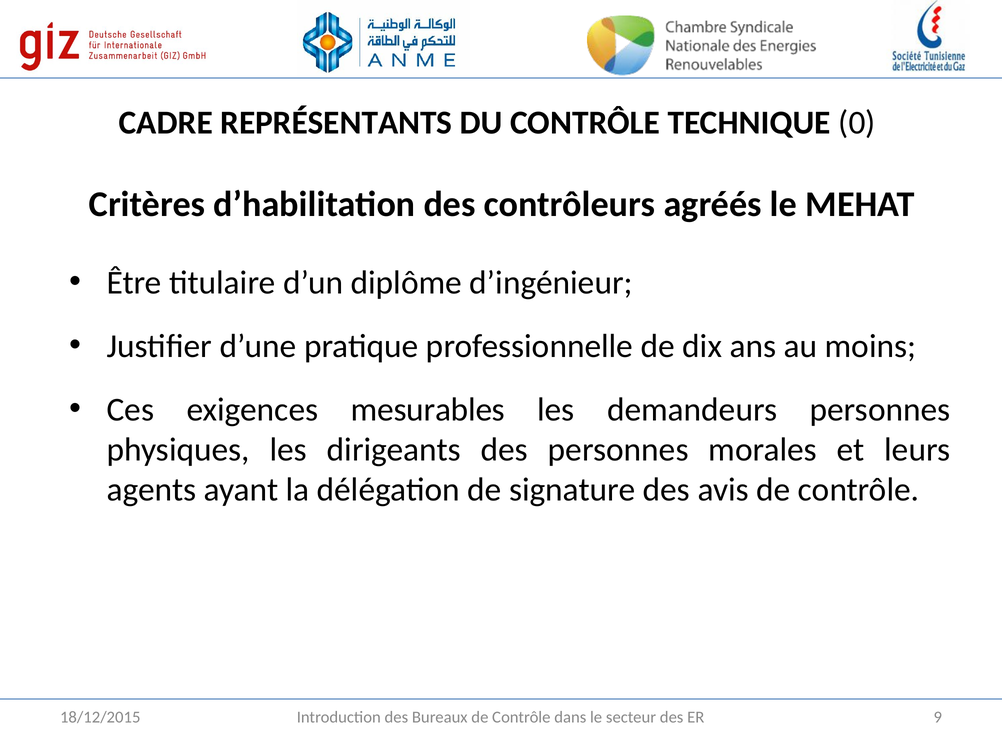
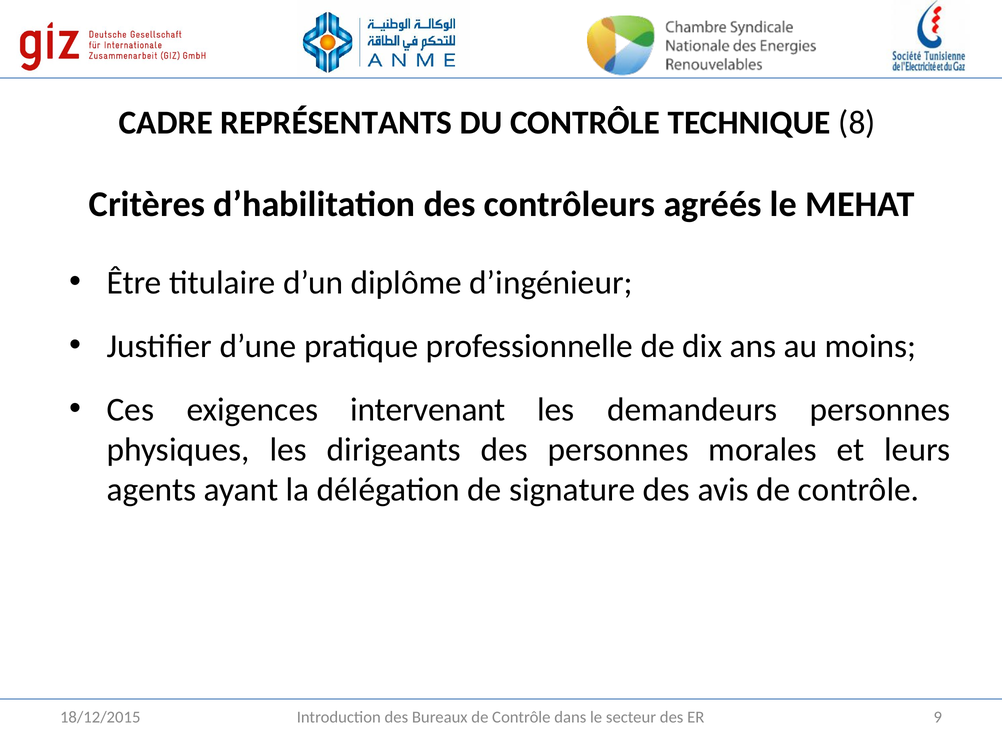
0: 0 -> 8
mesurables: mesurables -> intervenant
